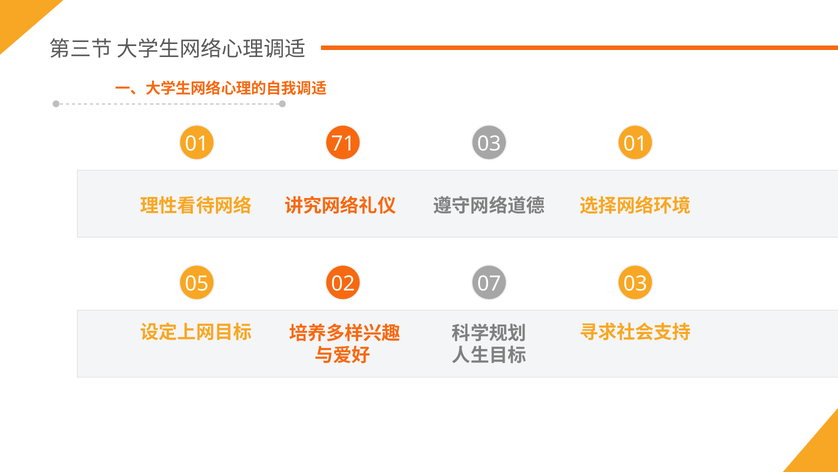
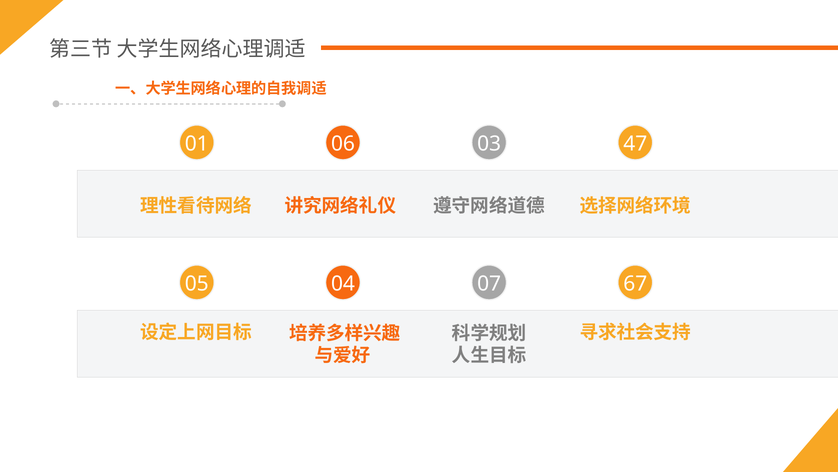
71: 71 -> 06
03 01: 01 -> 47
02: 02 -> 04
07 03: 03 -> 67
